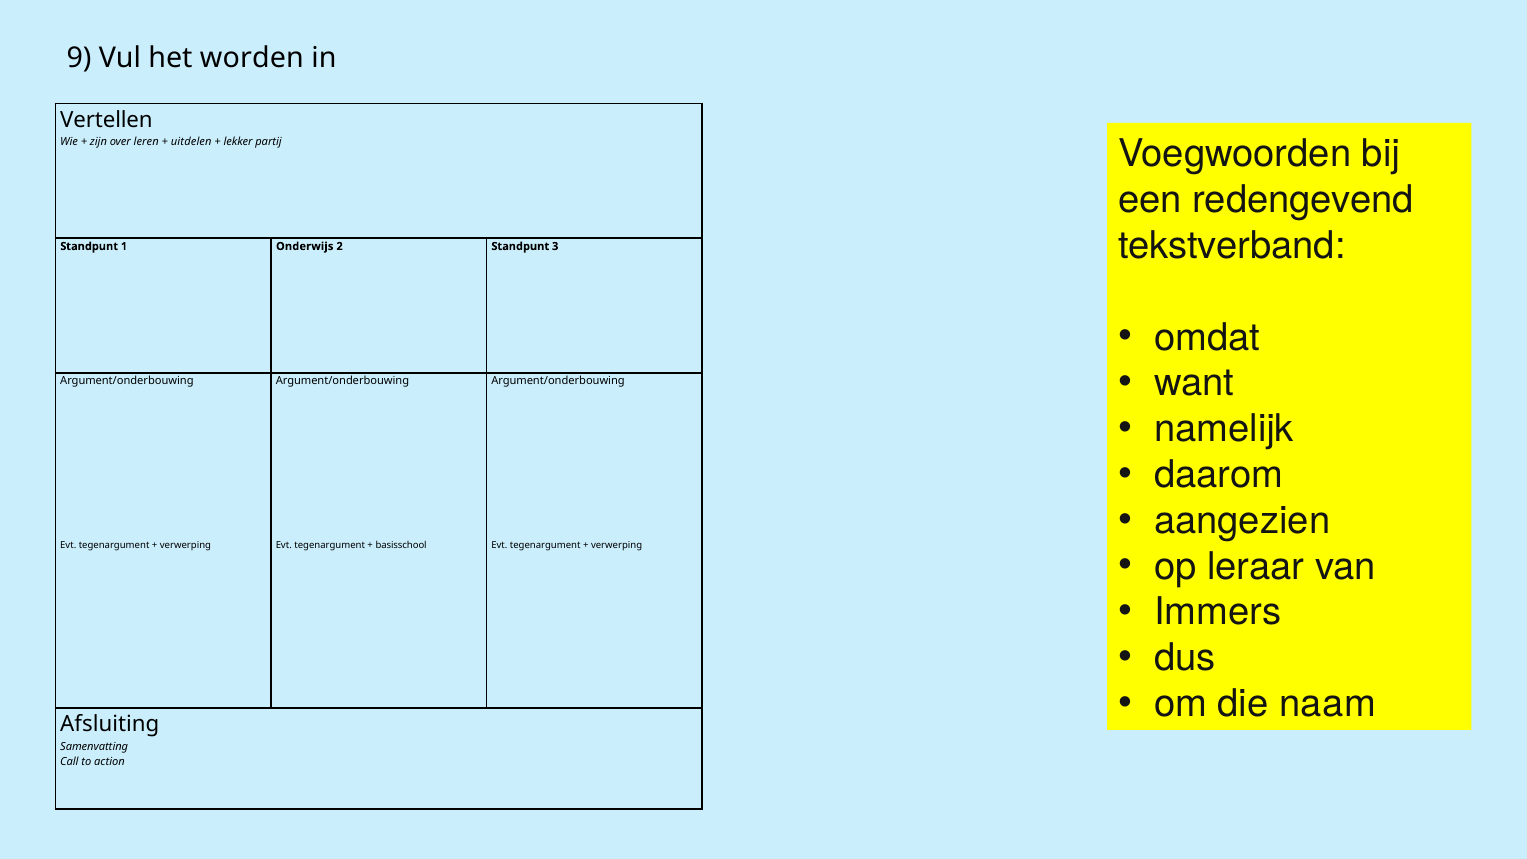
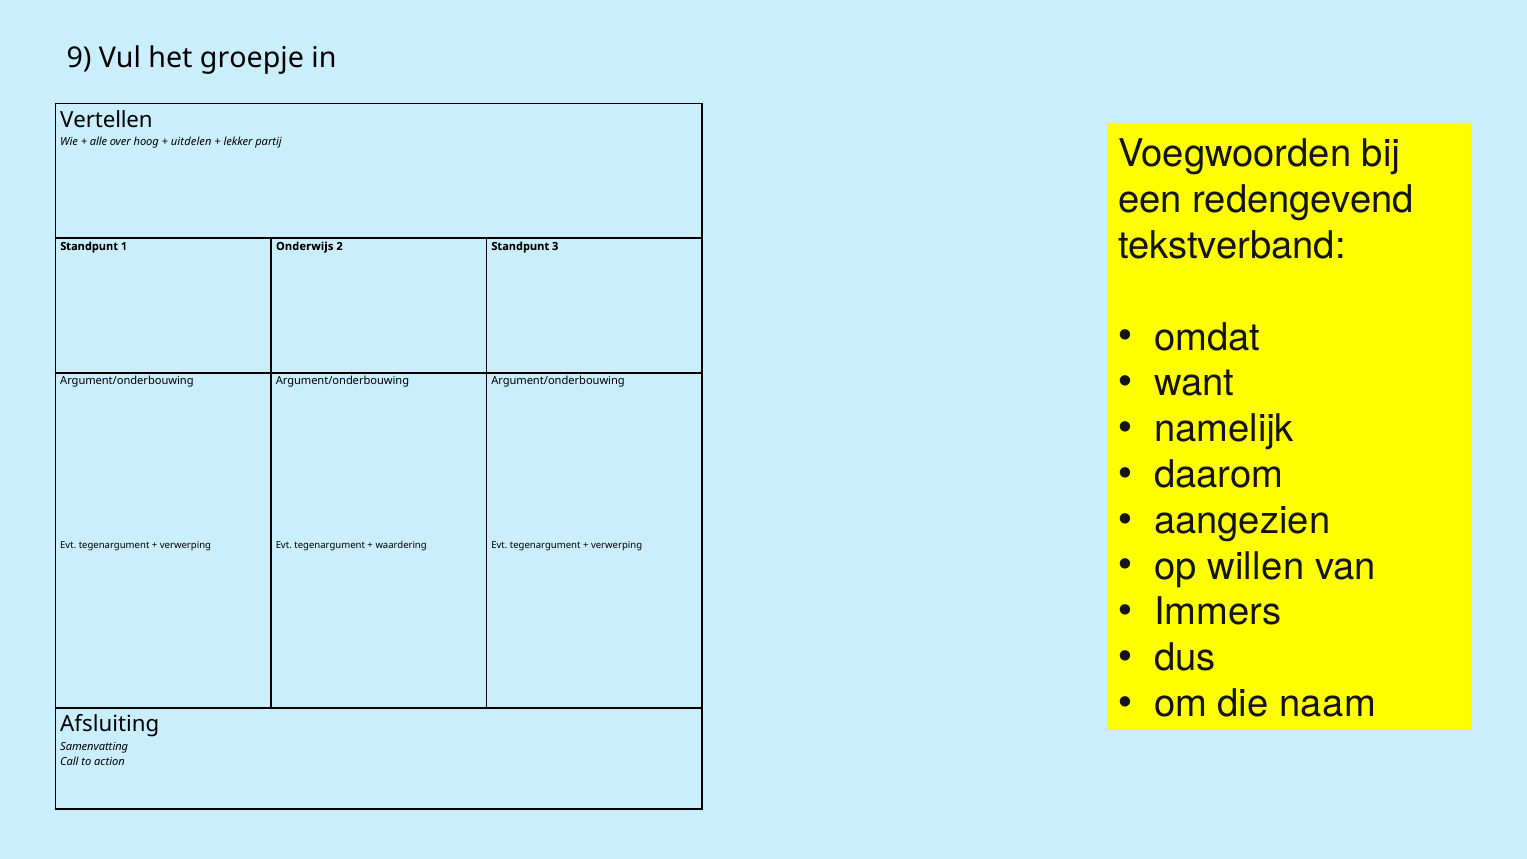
worden: worden -> groepje
zijn: zijn -> alle
leren: leren -> hoog
basisschool: basisschool -> waardering
leraar: leraar -> willen
